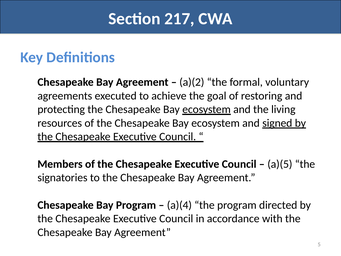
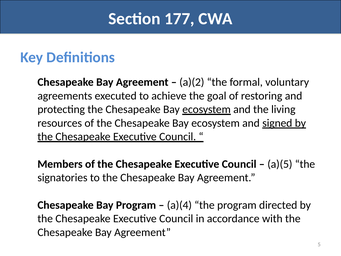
217: 217 -> 177
